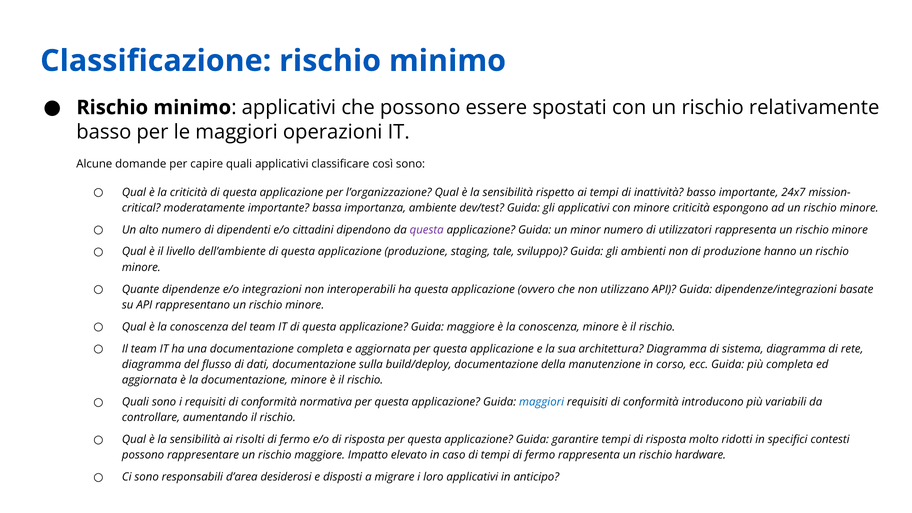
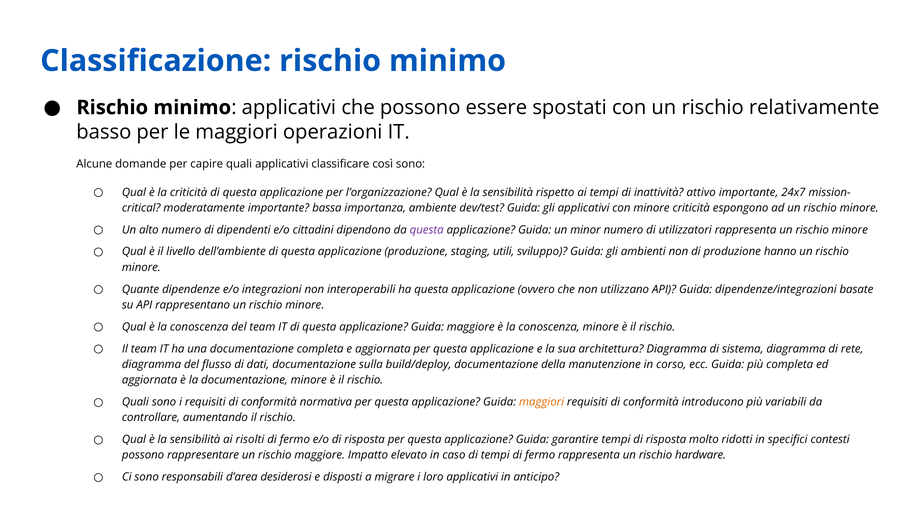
inattività basso: basso -> attivo
tale: tale -> utili
maggiori at (542, 402) colour: blue -> orange
